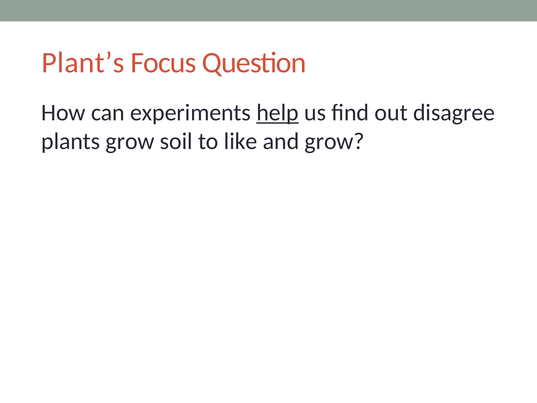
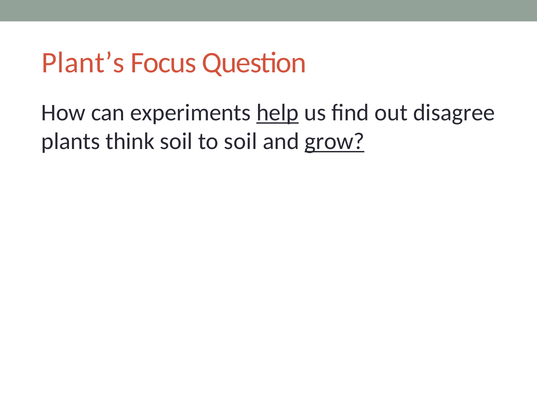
plants grow: grow -> think
to like: like -> soil
grow at (335, 141) underline: none -> present
